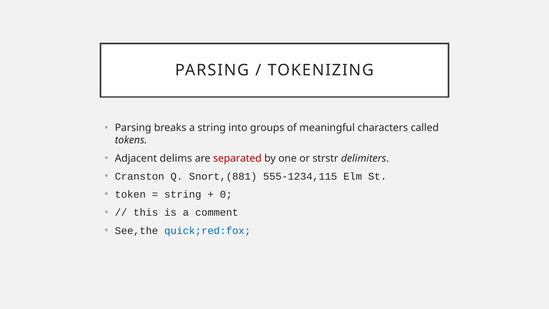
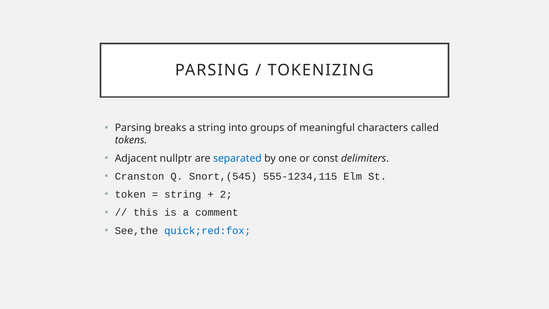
delims: delims -> nullptr
separated colour: red -> blue
strstr: strstr -> const
Snort,(881: Snort,(881 -> Snort,(545
0: 0 -> 2
